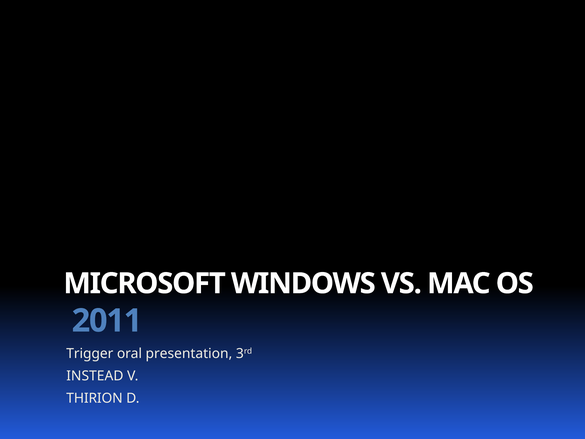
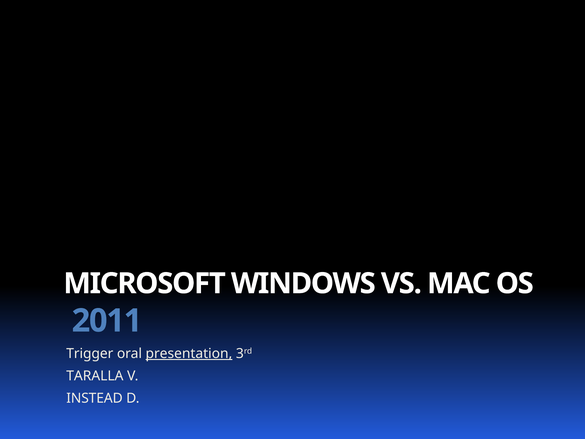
presentation underline: none -> present
INSTEAD: INSTEAD -> TARALLA
THIRION: THIRION -> INSTEAD
